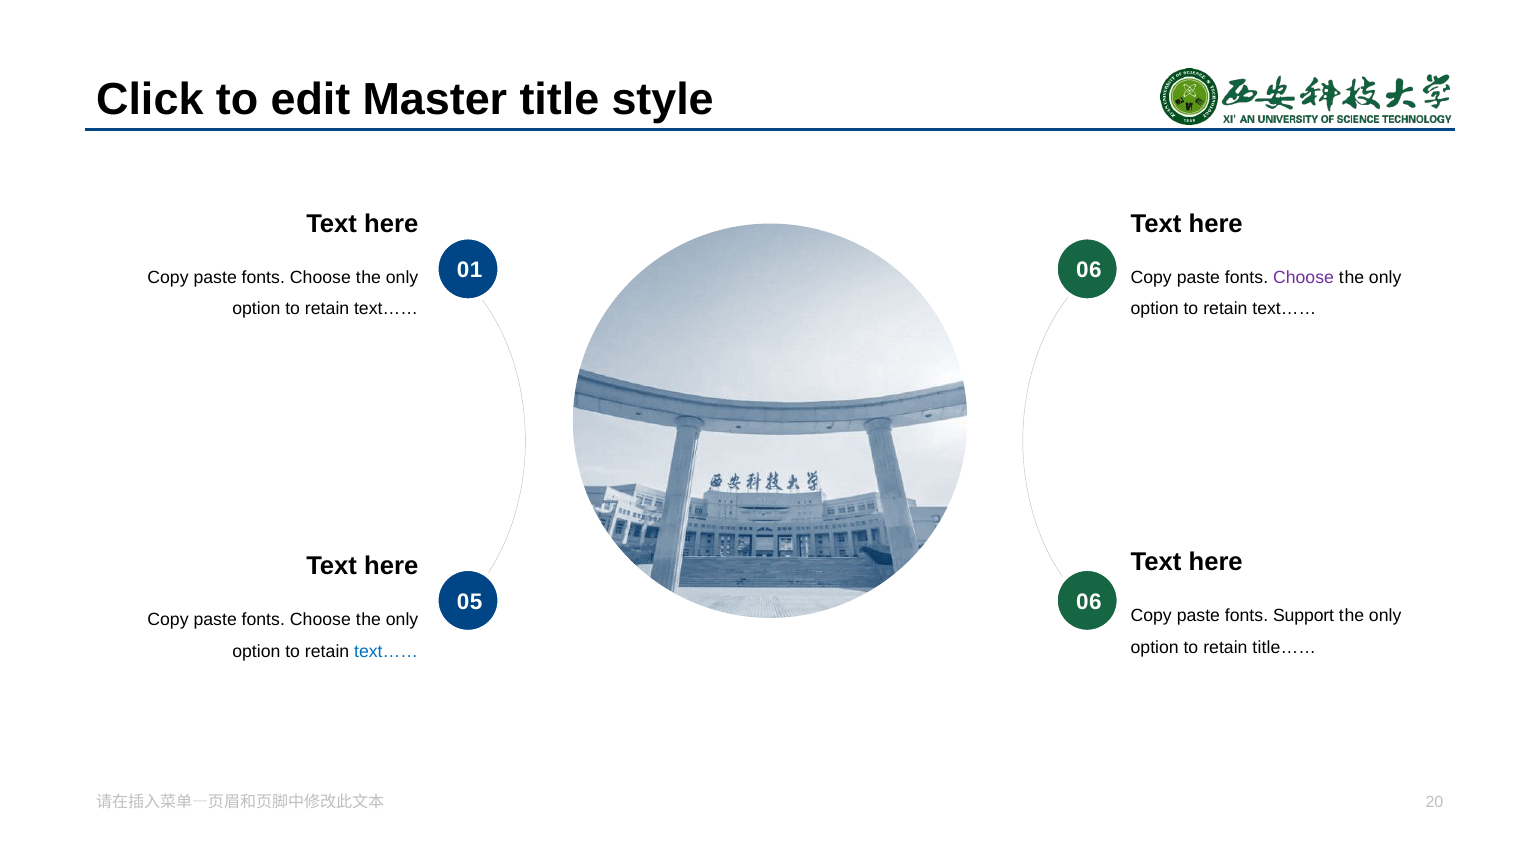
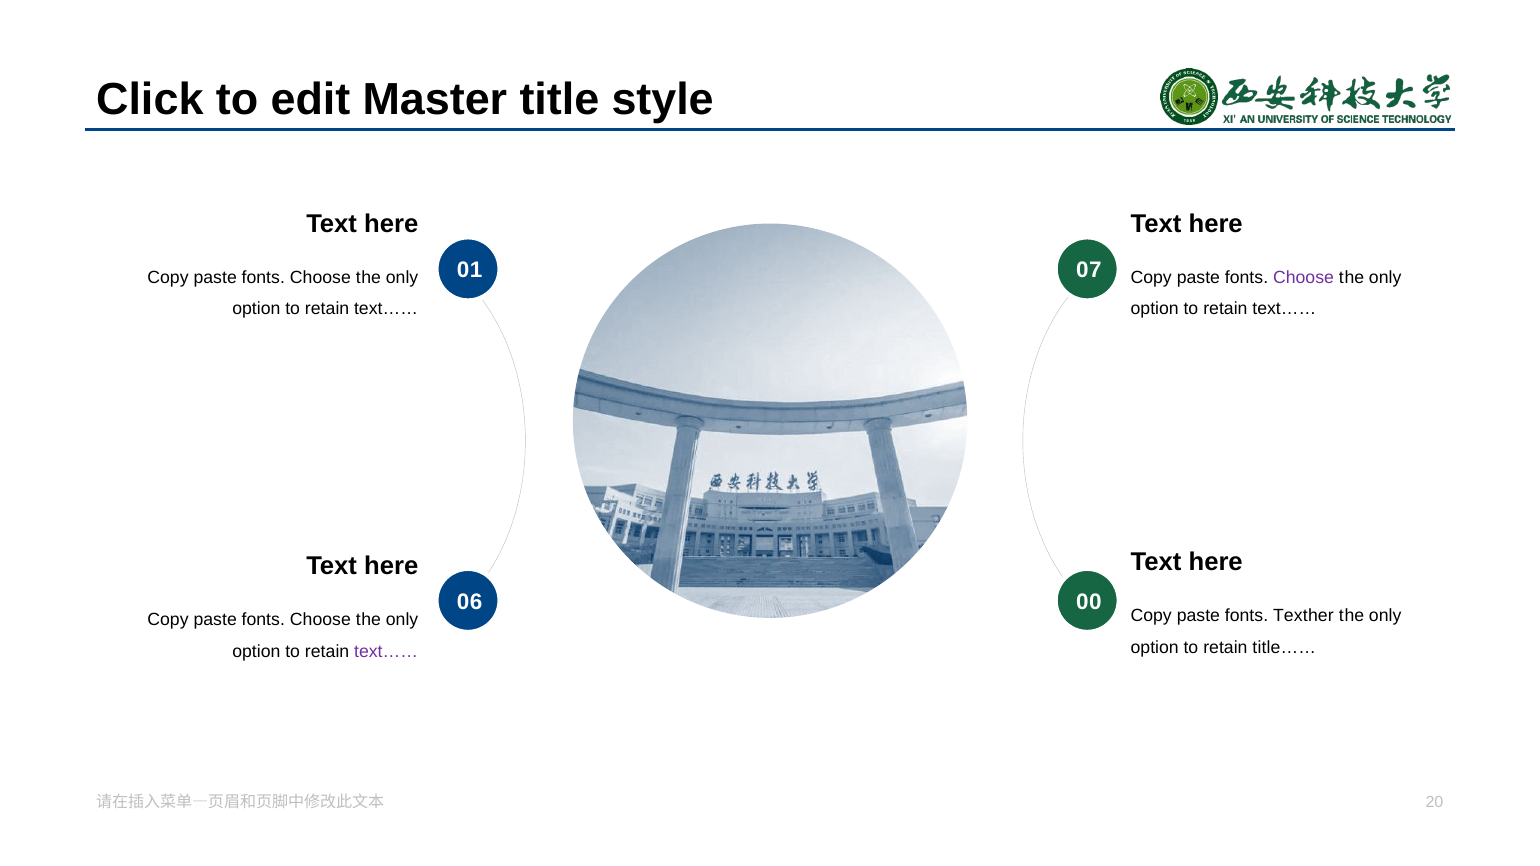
6 at (1095, 271): 6 -> 7
5: 5 -> 6
6 at (1095, 602): 6 -> 0
Support: Support -> Texther
text…… at (386, 652) colour: blue -> purple
